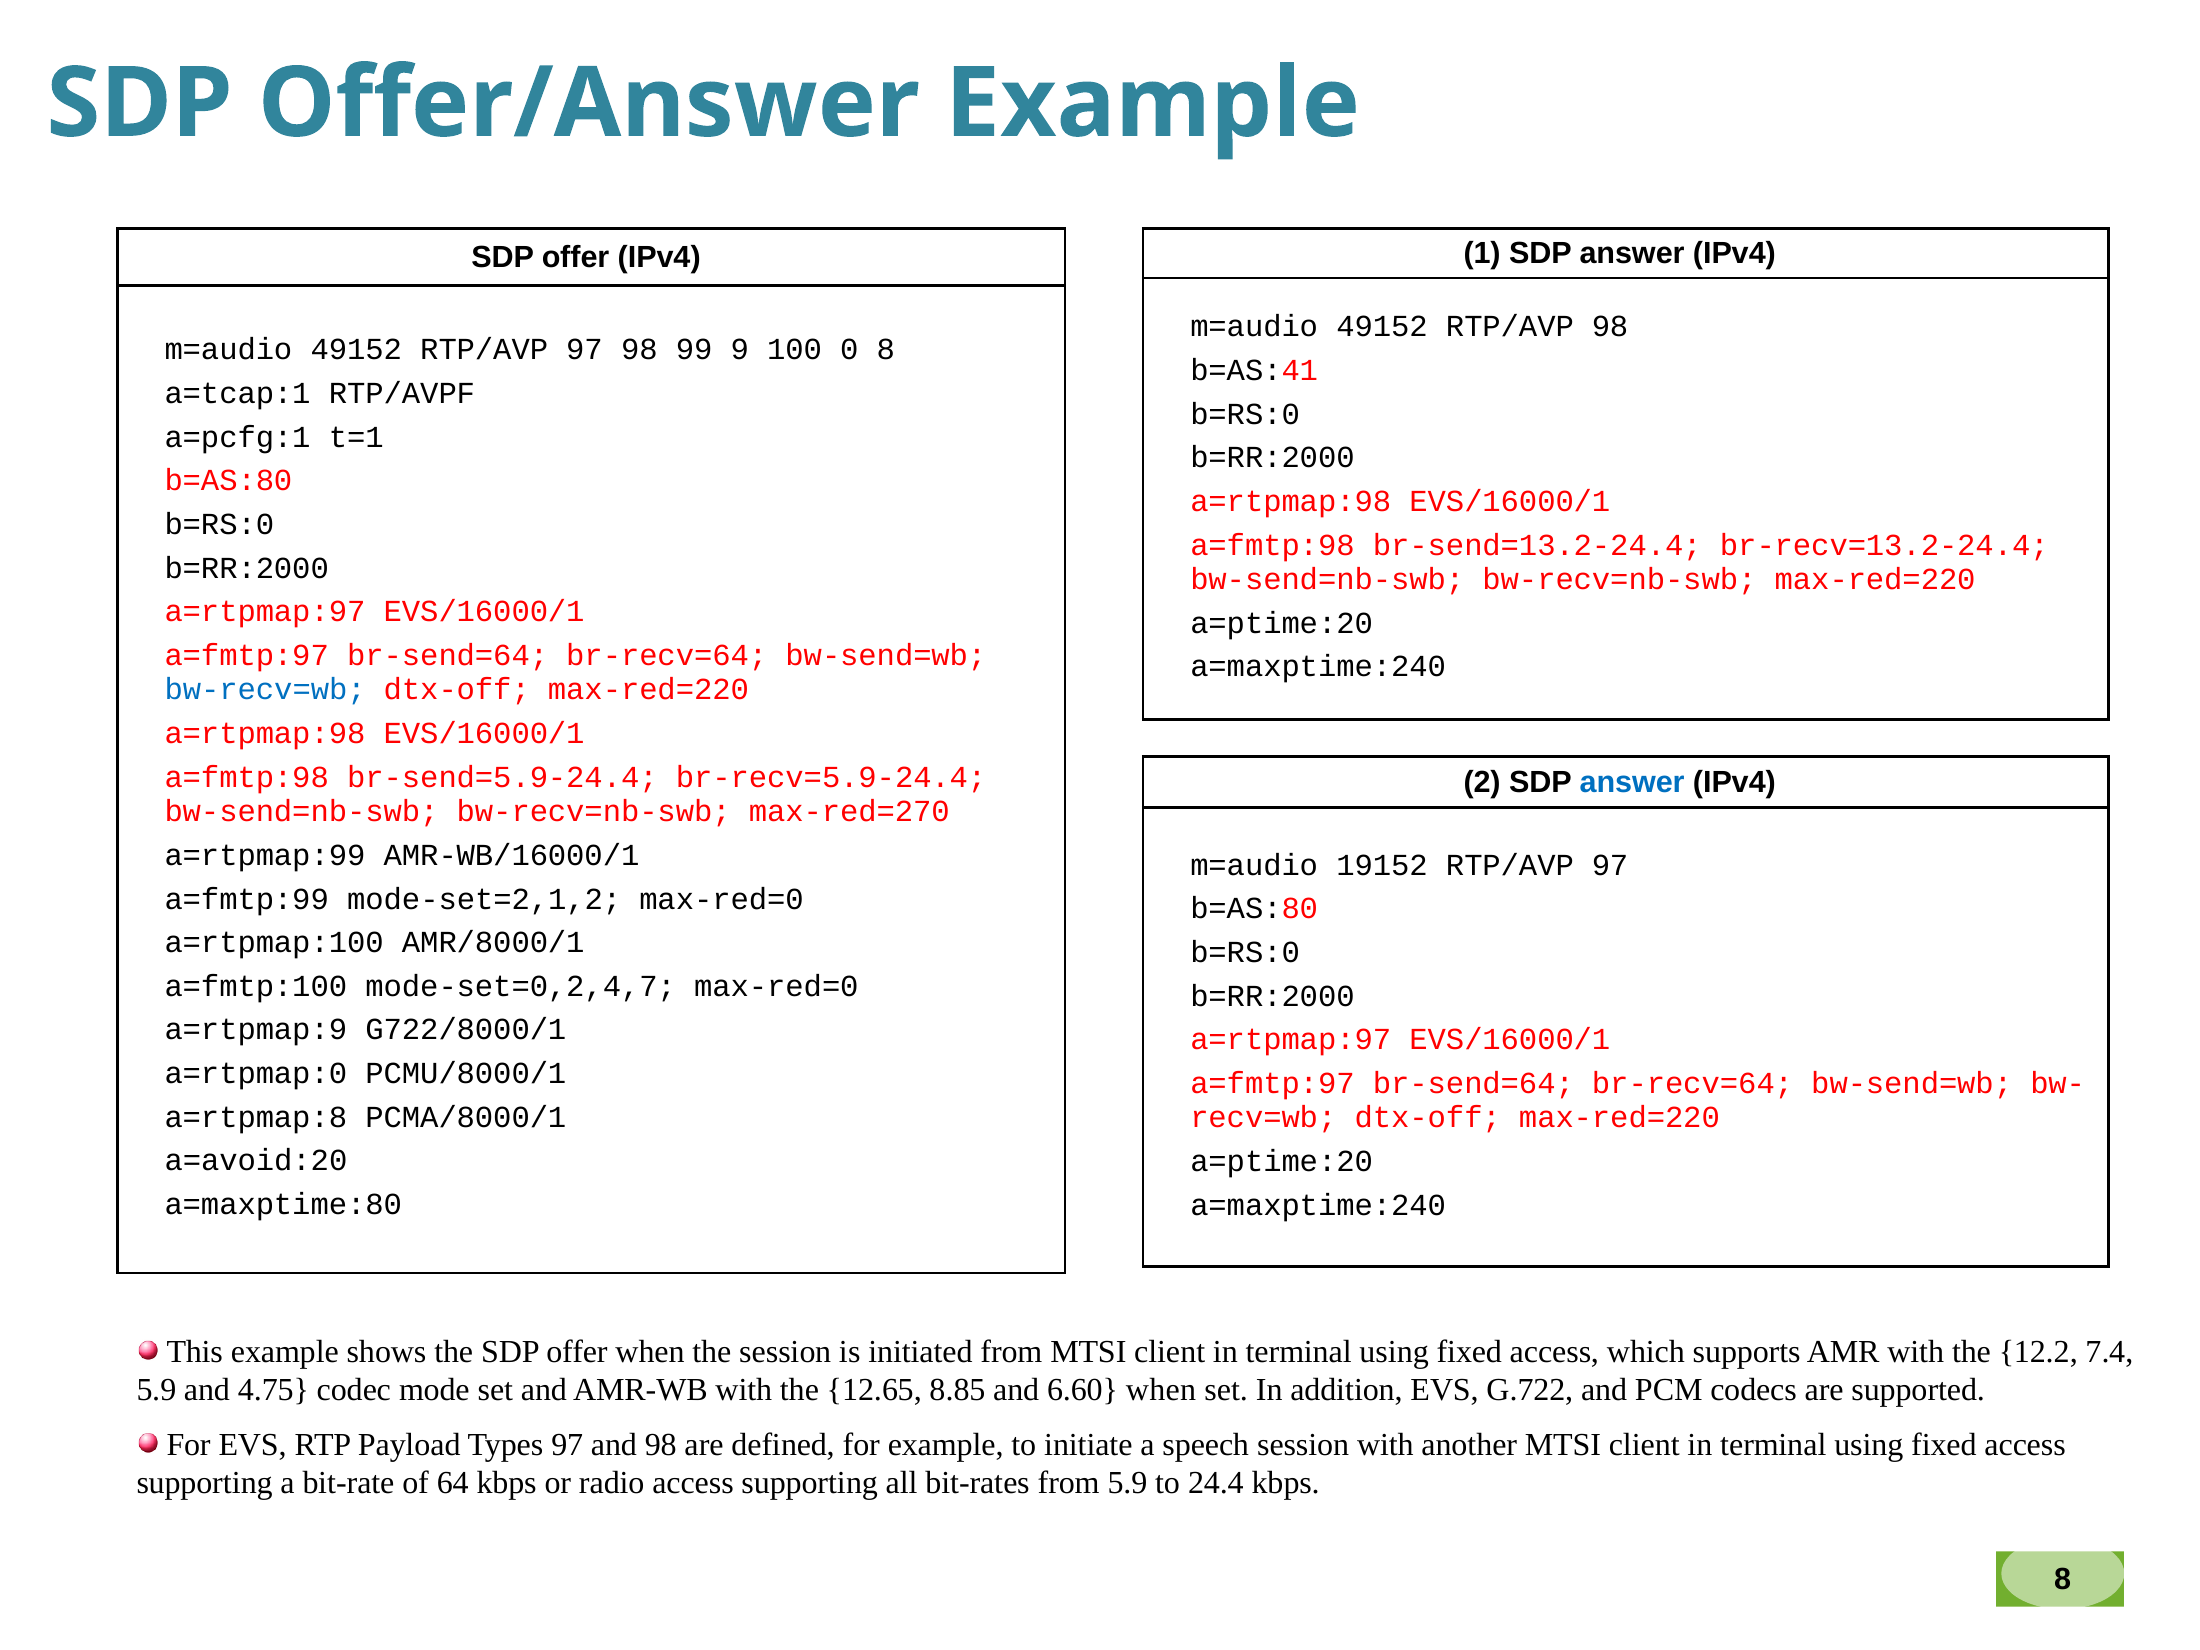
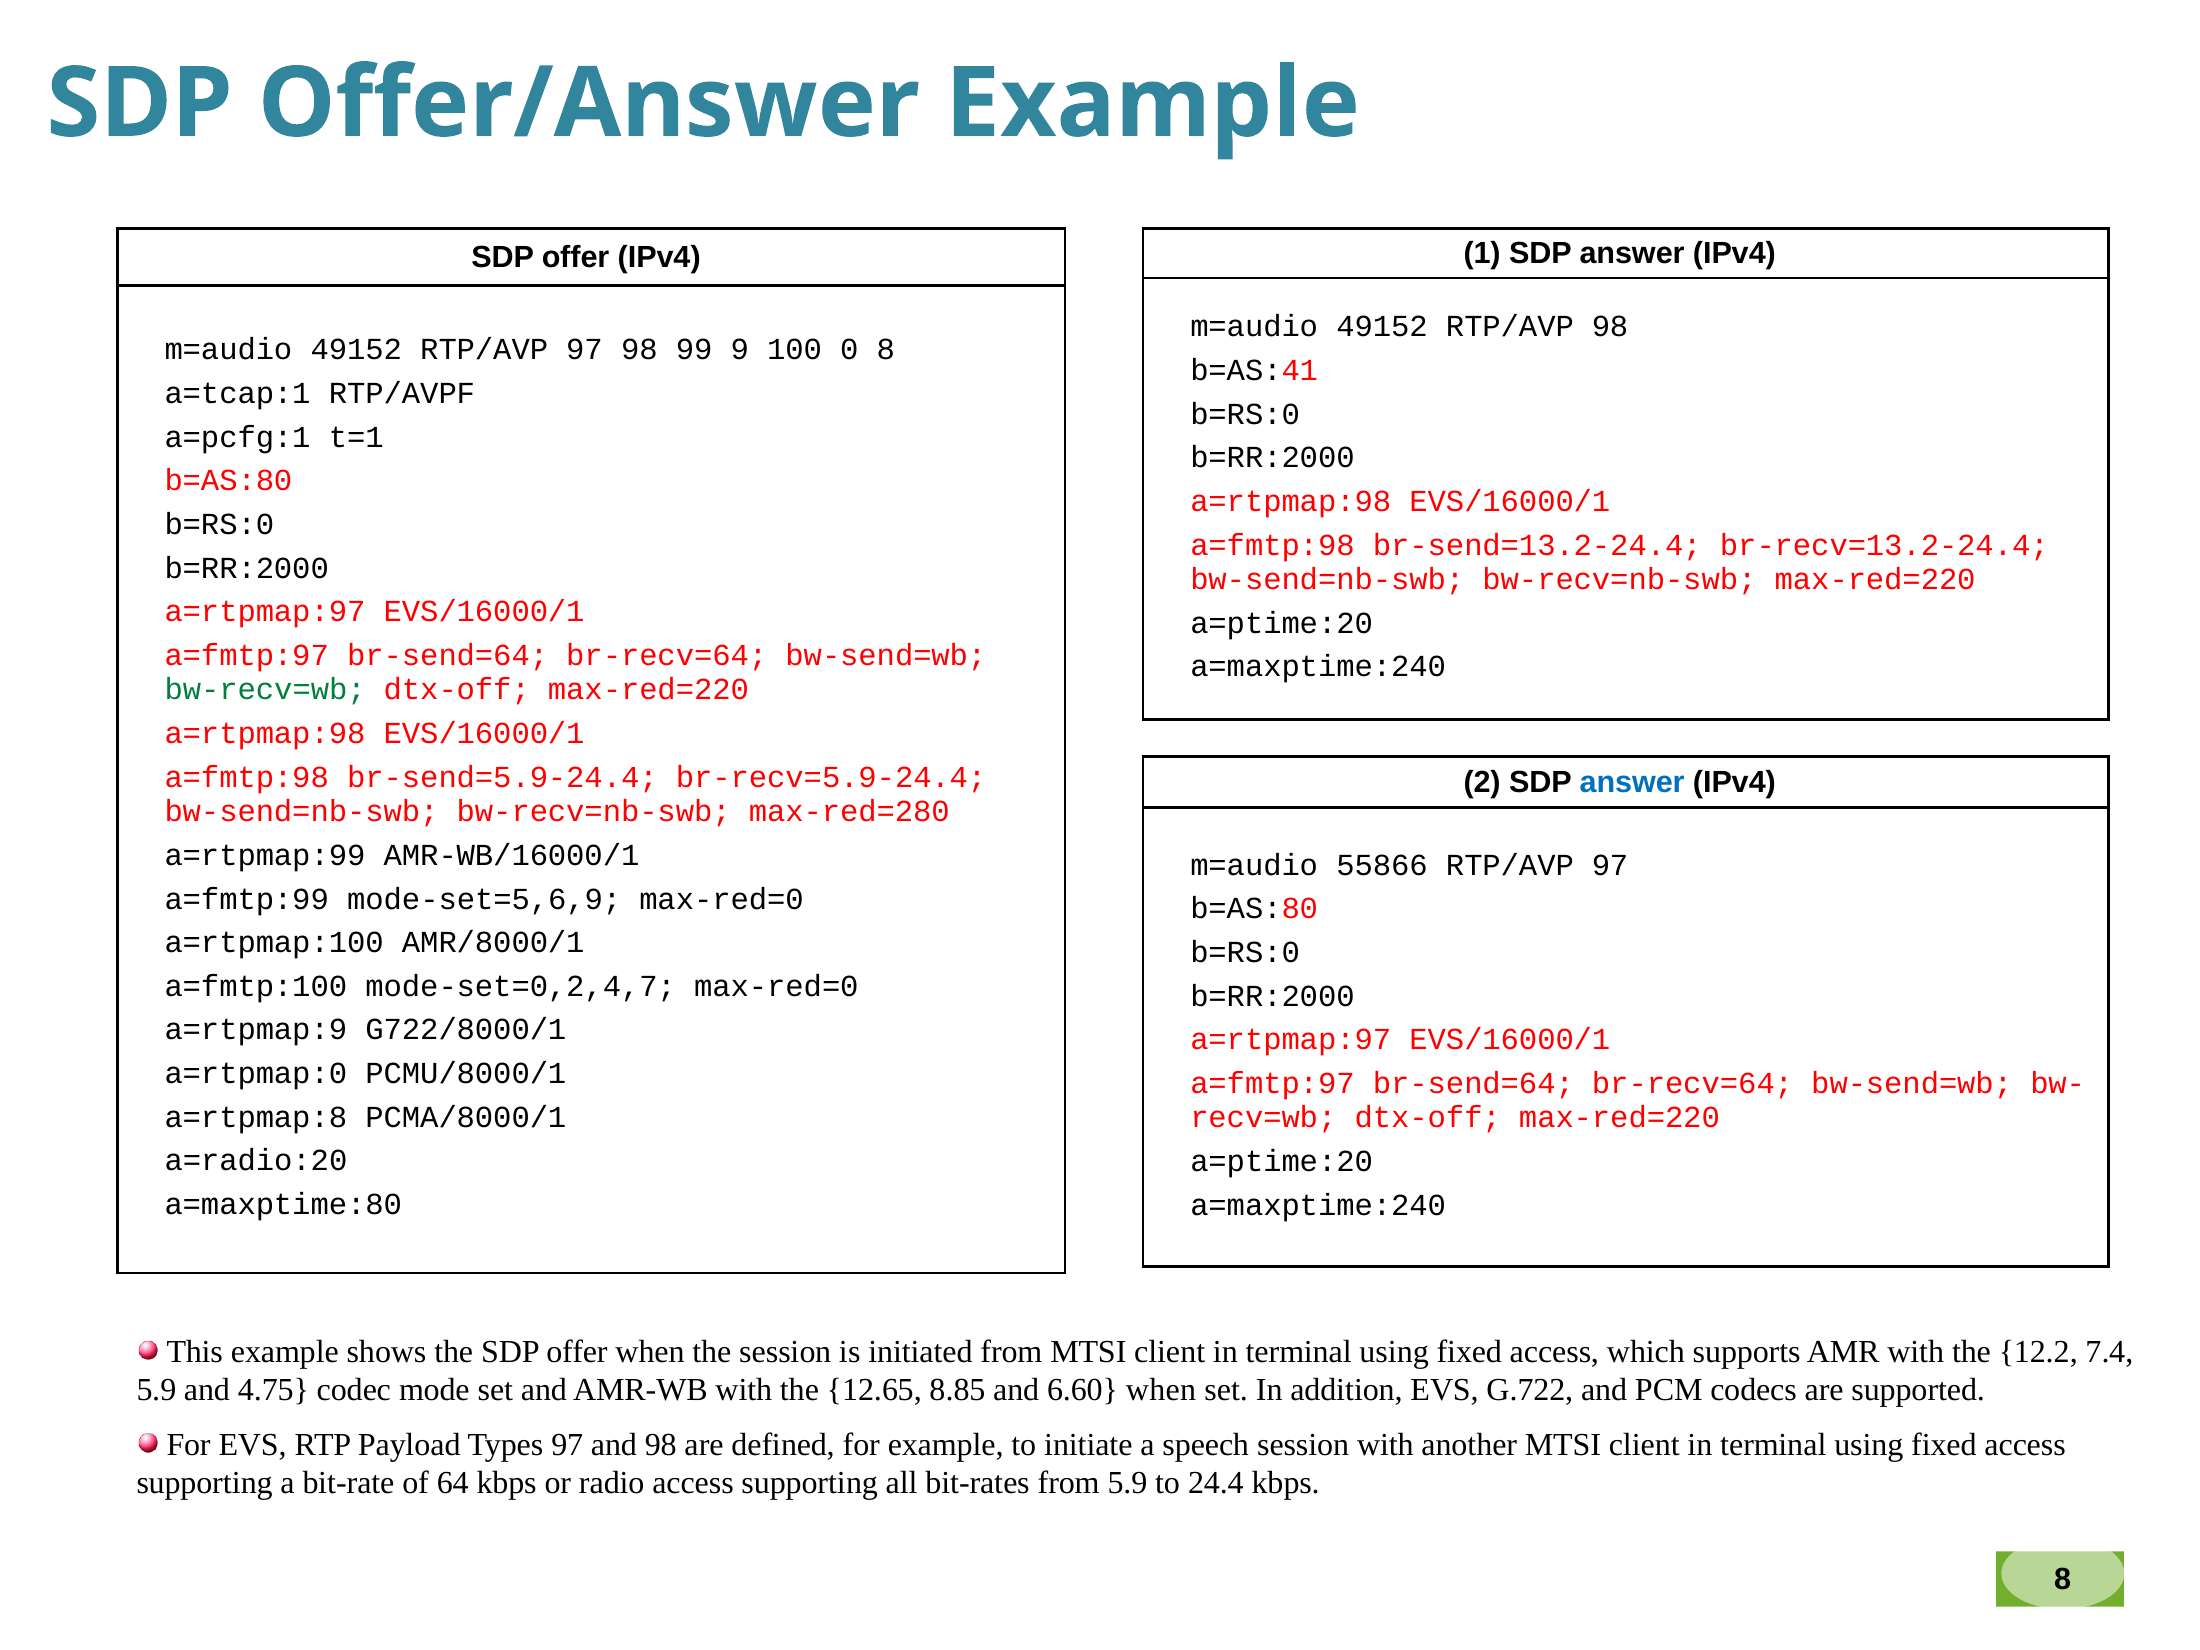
bw-recv=wb colour: blue -> green
max-red=270: max-red=270 -> max-red=280
19152: 19152 -> 55866
mode-set=2,1,2: mode-set=2,1,2 -> mode-set=5,6,9
a=avoid:20: a=avoid:20 -> a=radio:20
